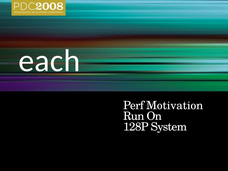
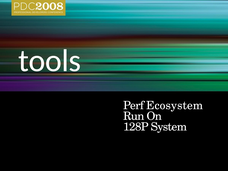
each: each -> tools
Motivation: Motivation -> Ecosystem
